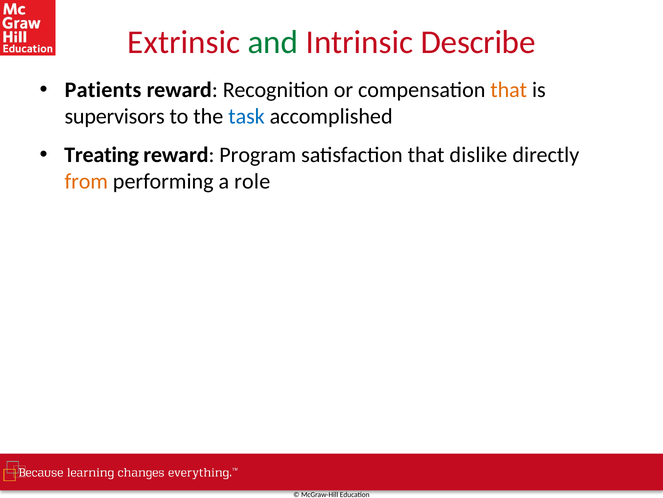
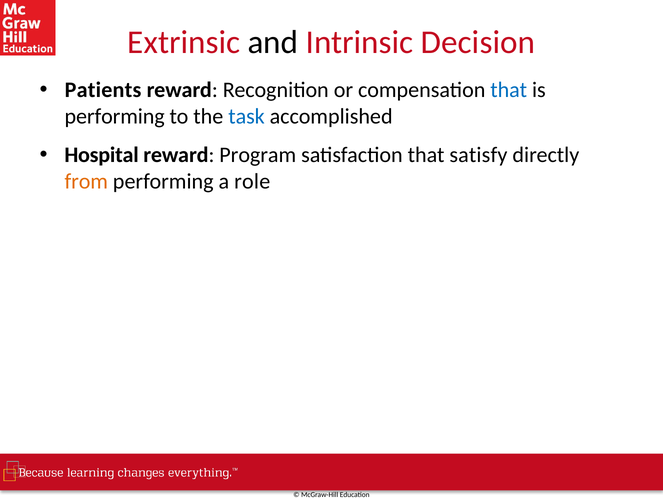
and colour: green -> black
Describe: Describe -> Decision
that at (509, 90) colour: orange -> blue
supervisors at (115, 116): supervisors -> performing
Treating: Treating -> Hospital
dislike: dislike -> satisfy
